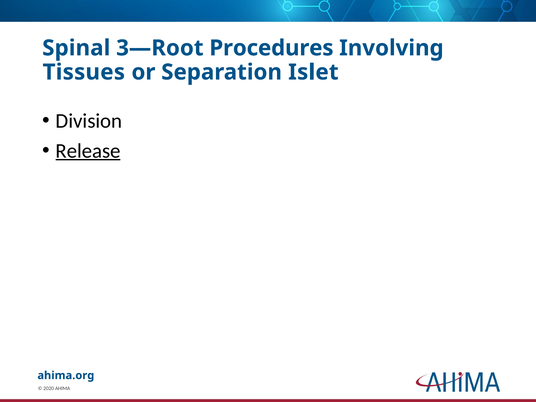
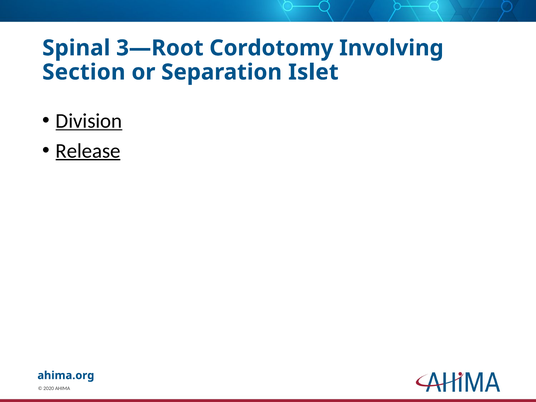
Procedures: Procedures -> Cordotomy
Tissues: Tissues -> Section
Division underline: none -> present
